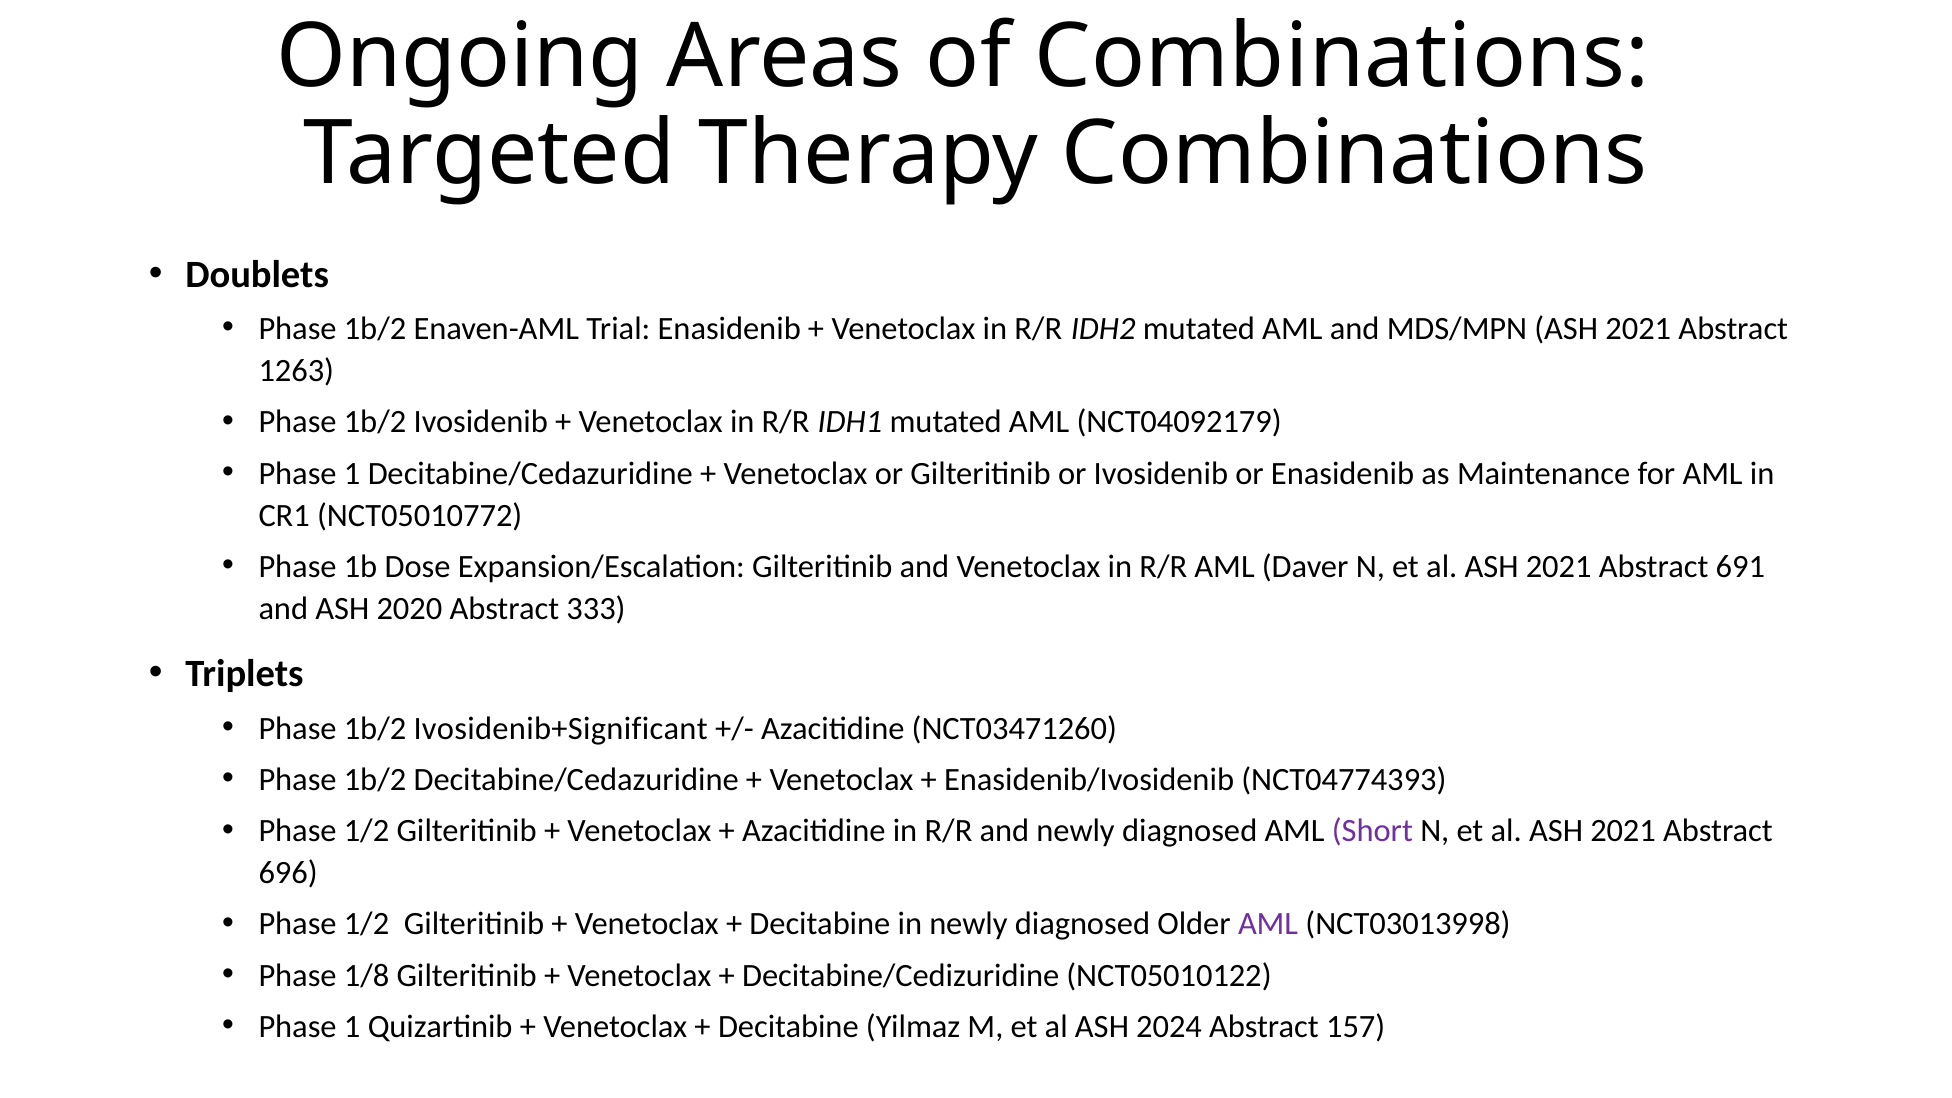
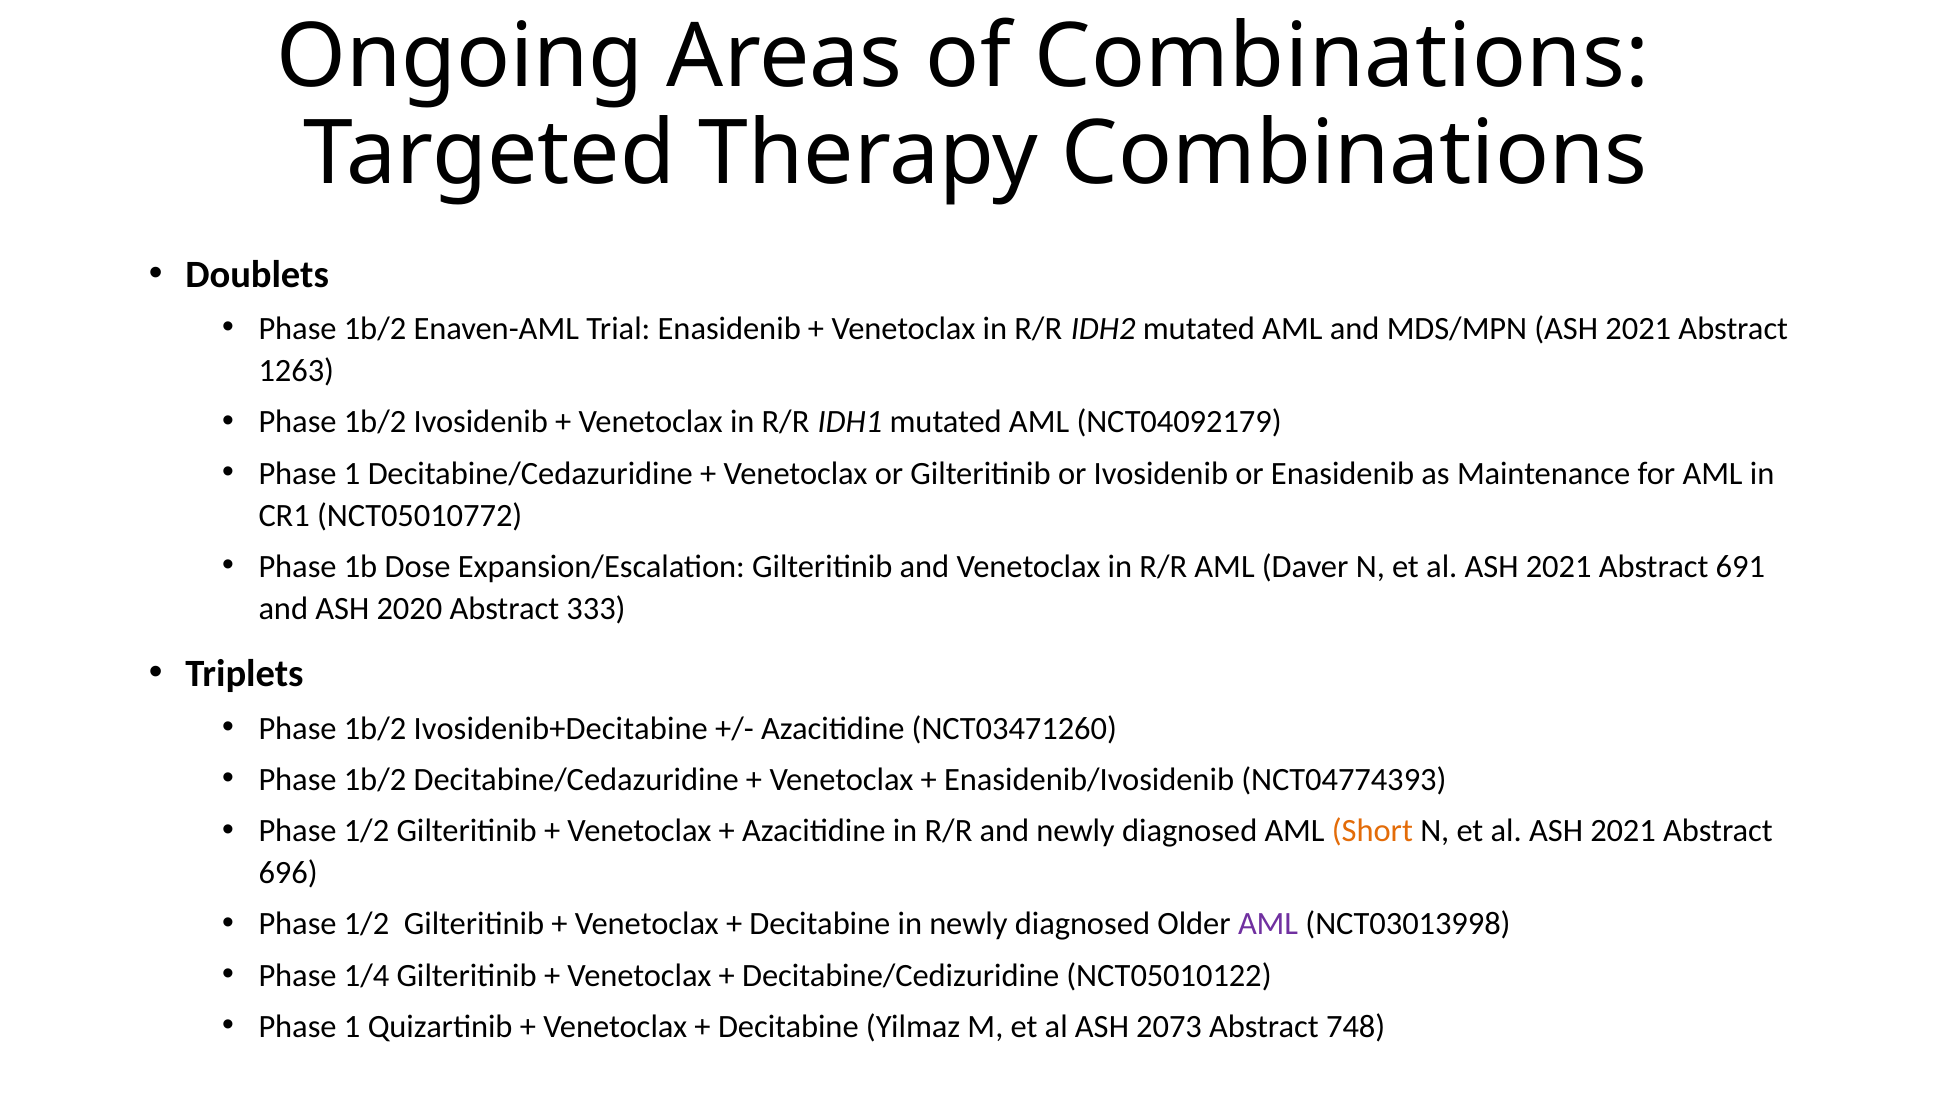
Ivosidenib+Significant: Ivosidenib+Significant -> Ivosidenib+Decitabine
Short colour: purple -> orange
1/8: 1/8 -> 1/4
2024: 2024 -> 2073
157: 157 -> 748
